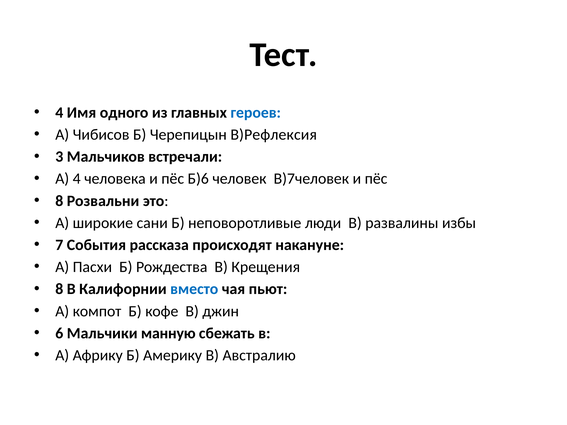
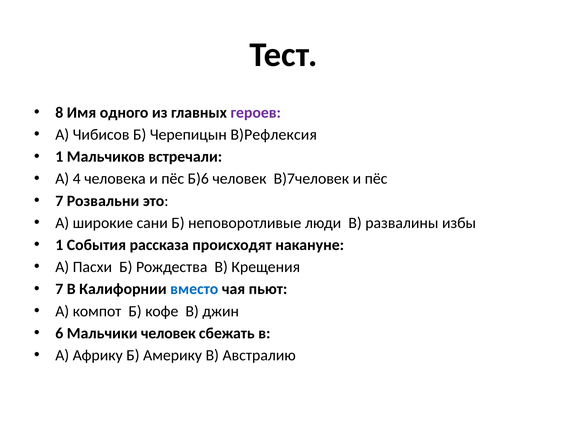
4 at (59, 113): 4 -> 8
героев colour: blue -> purple
3 at (59, 157): 3 -> 1
8 at (59, 201): 8 -> 7
7 at (59, 245): 7 -> 1
8 at (59, 289): 8 -> 7
Мальчики манную: манную -> человек
